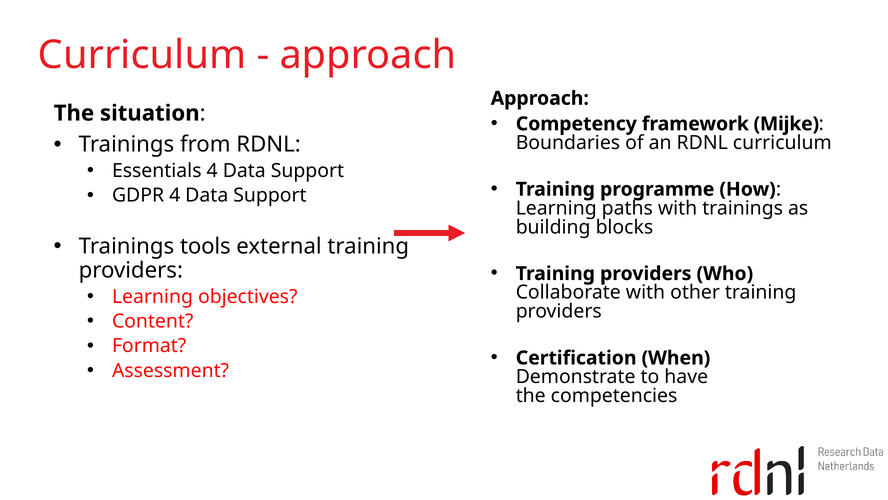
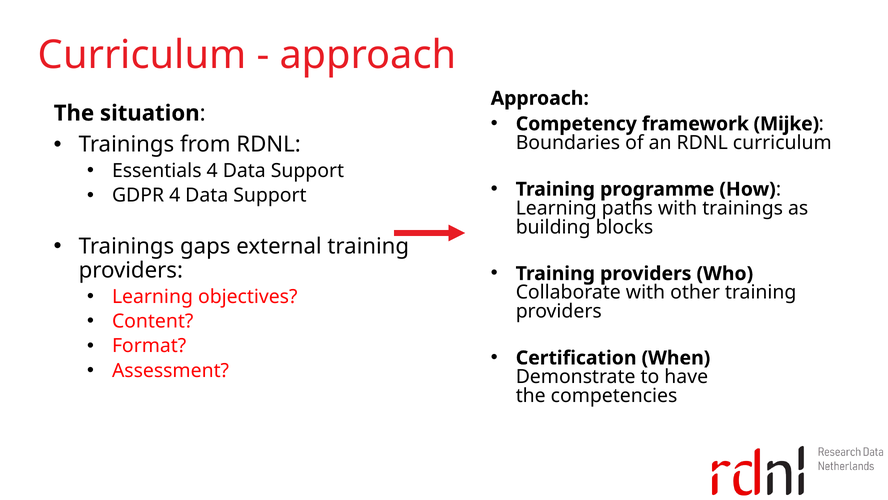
tools: tools -> gaps
